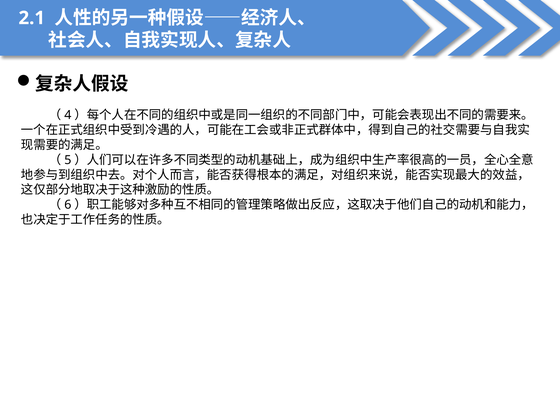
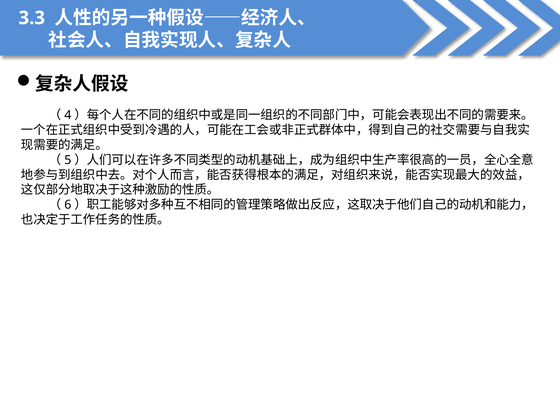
2.1: 2.1 -> 3.3
